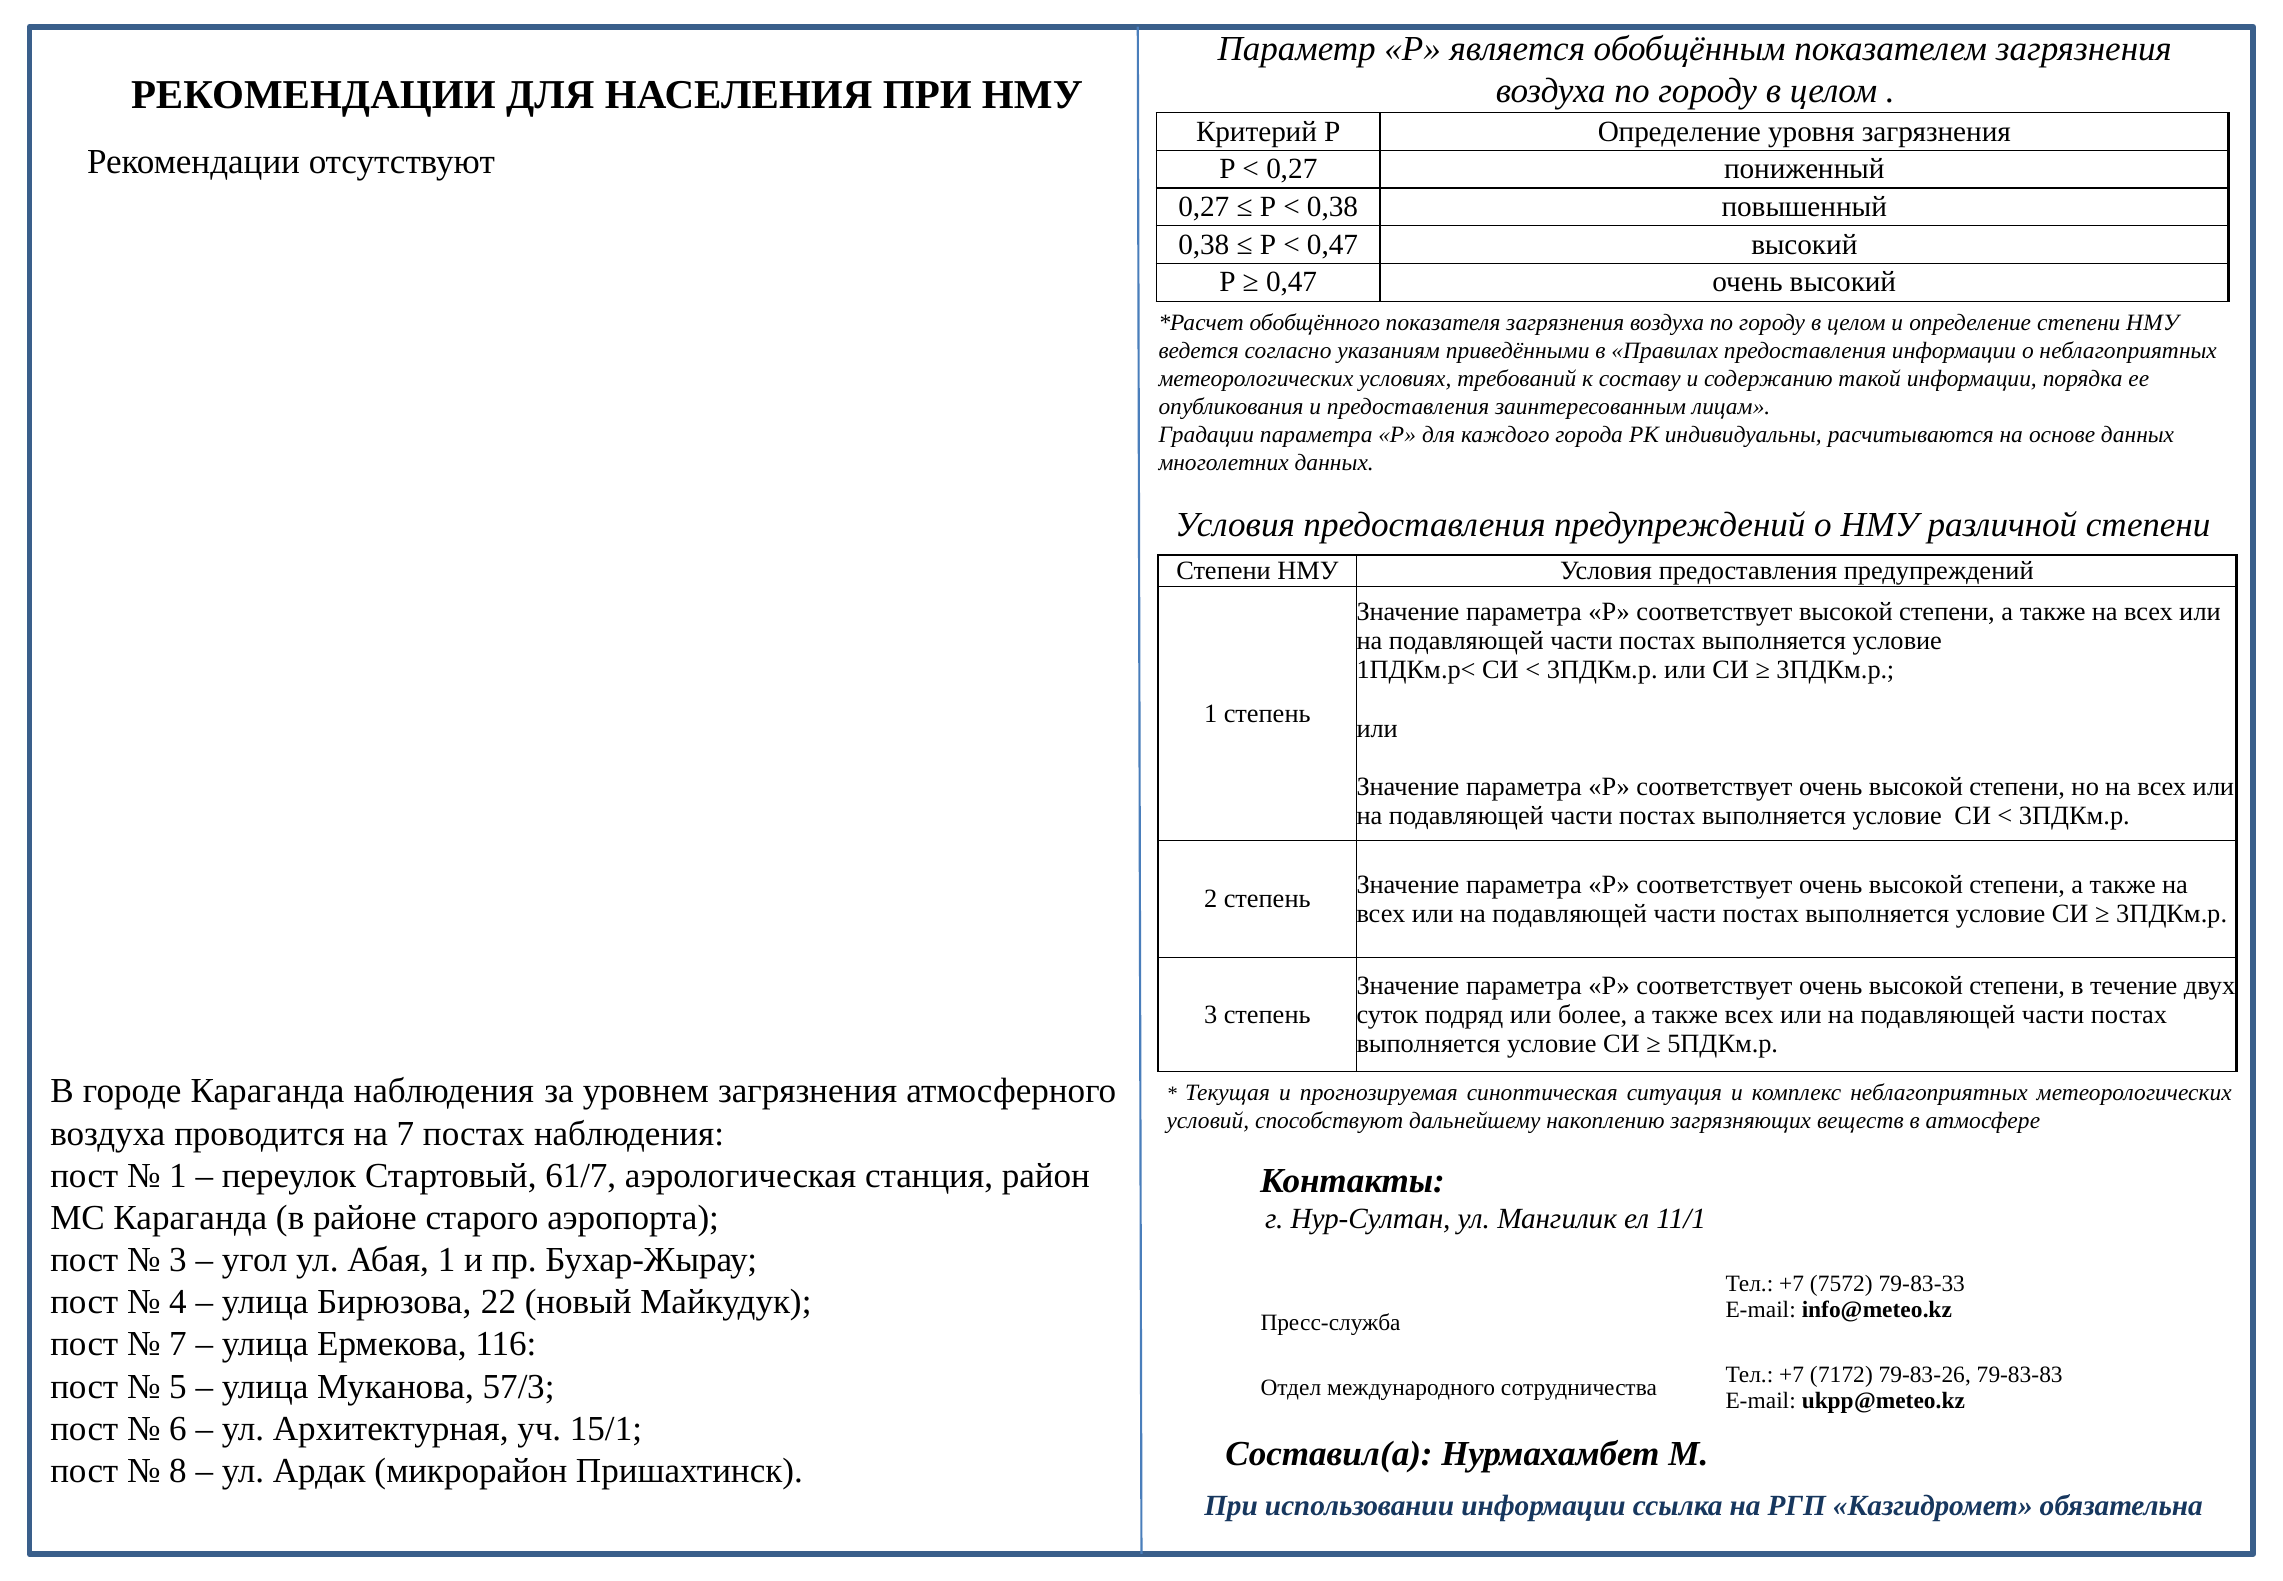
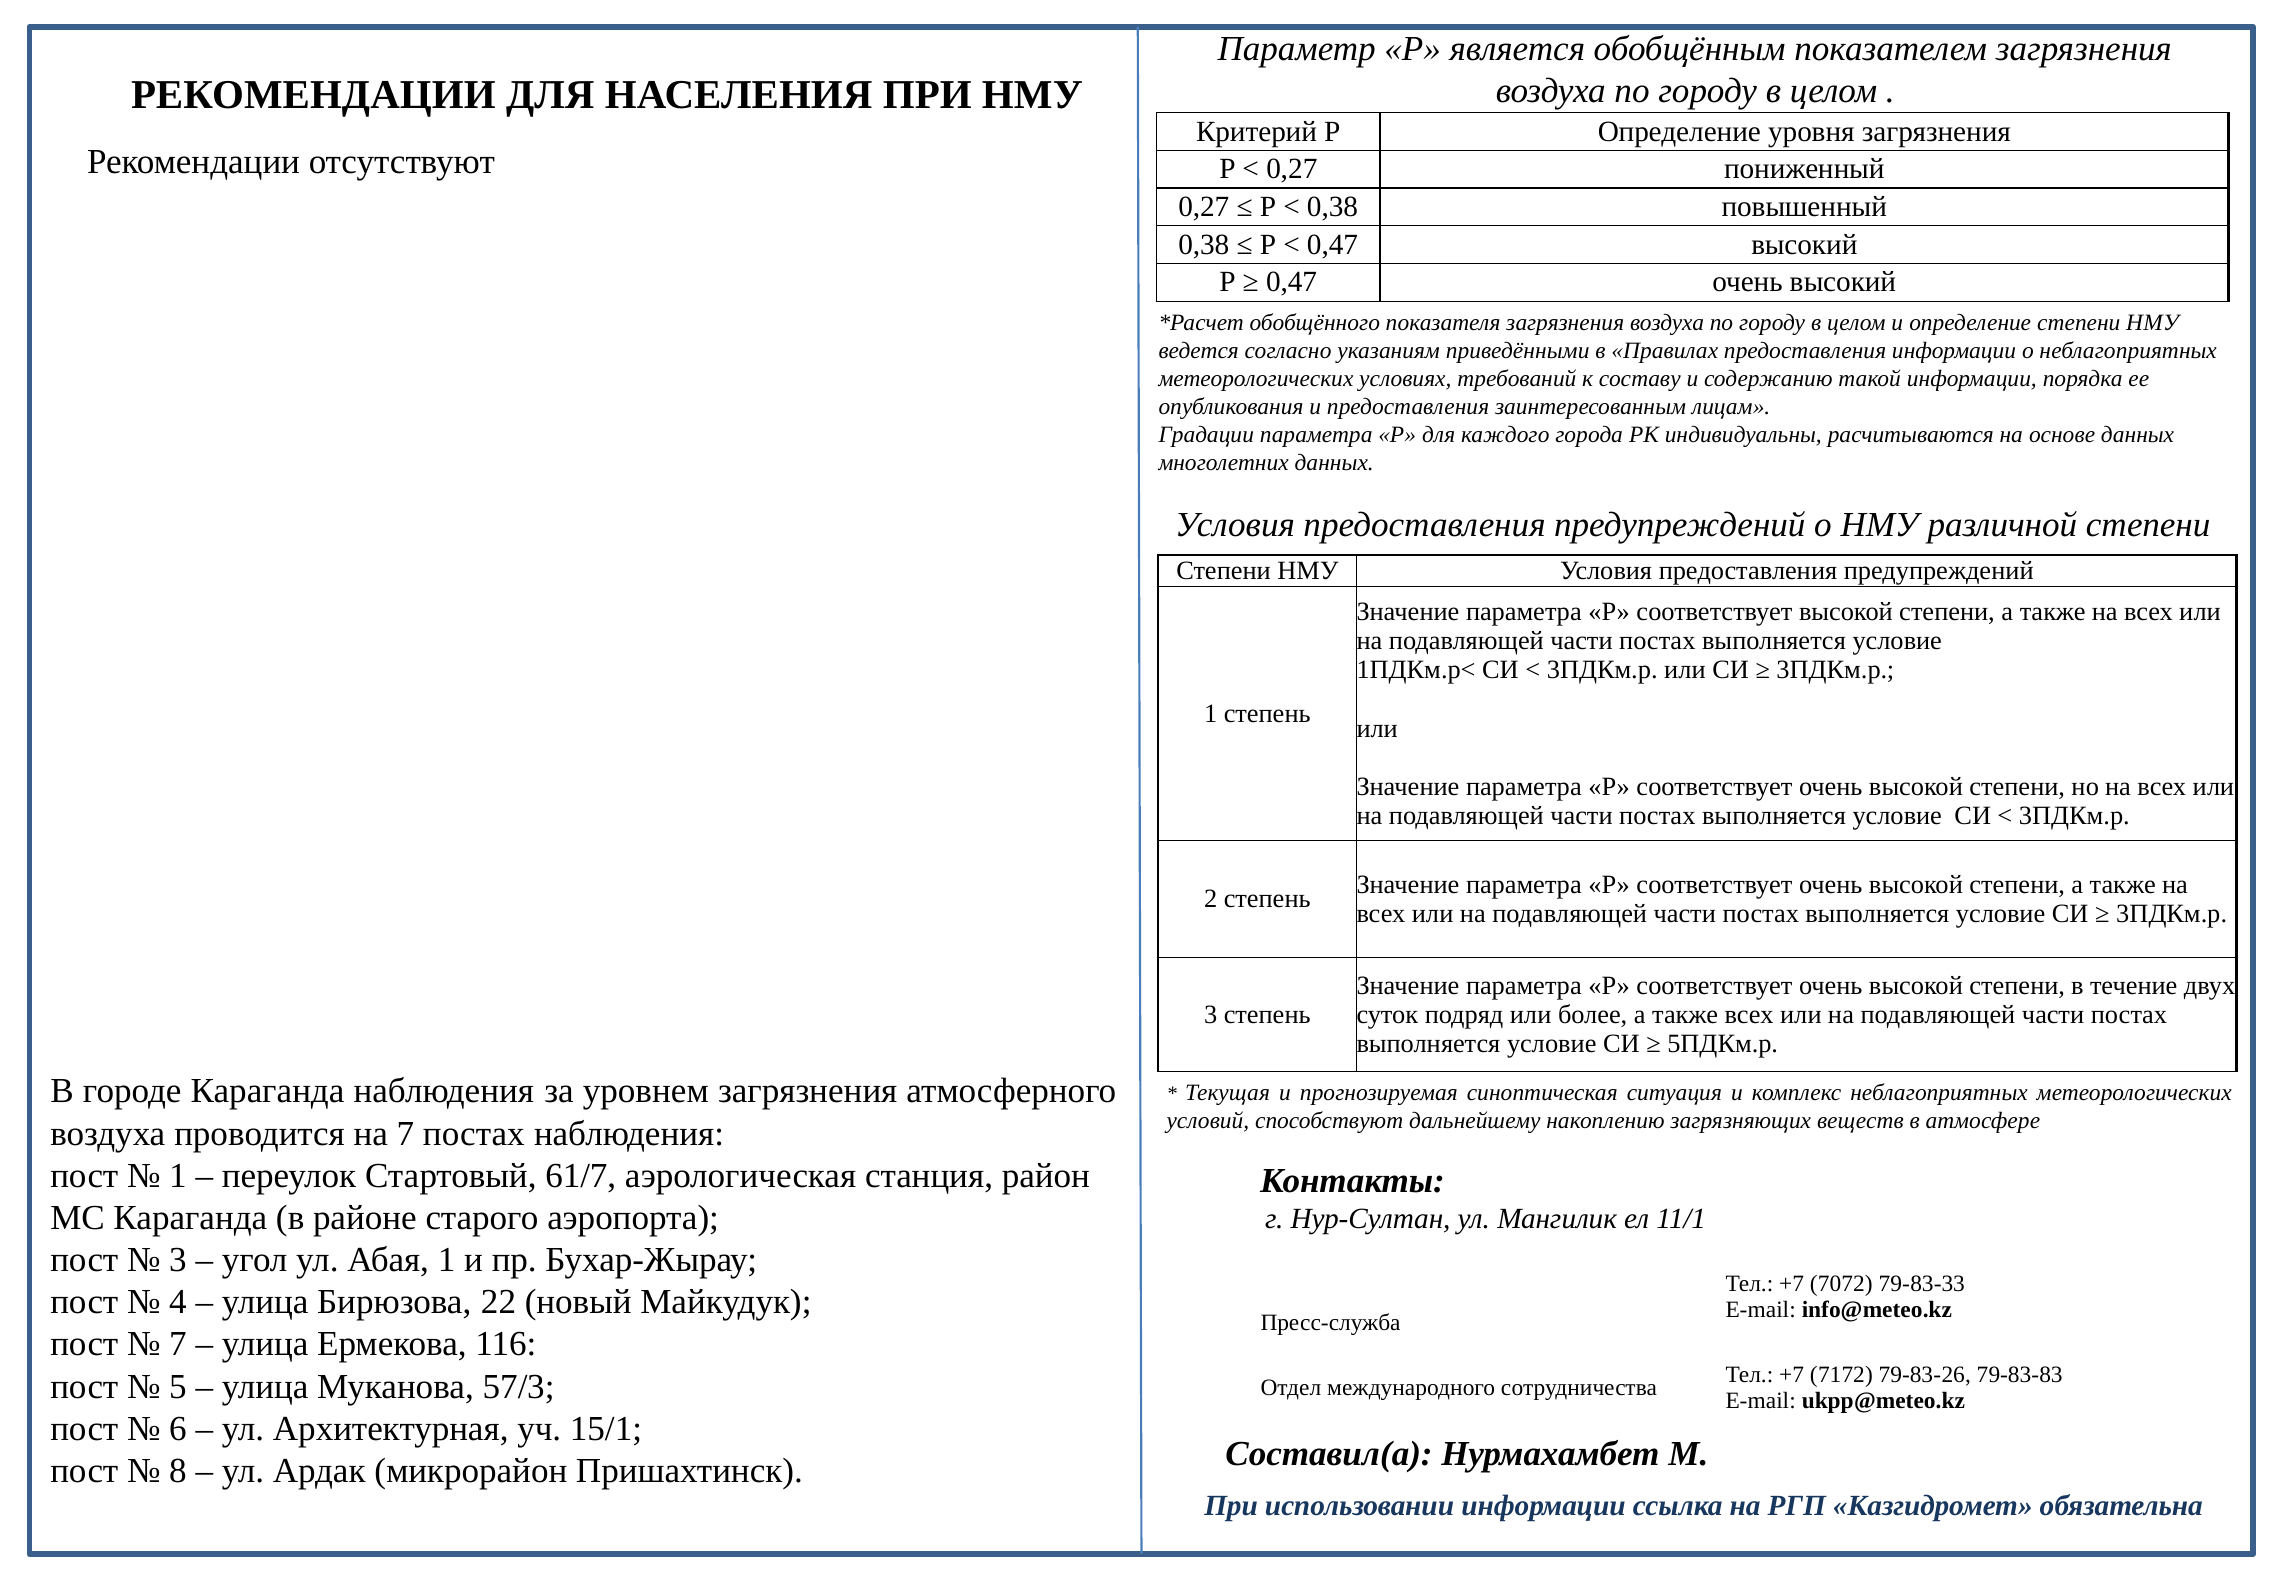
7572: 7572 -> 7072
